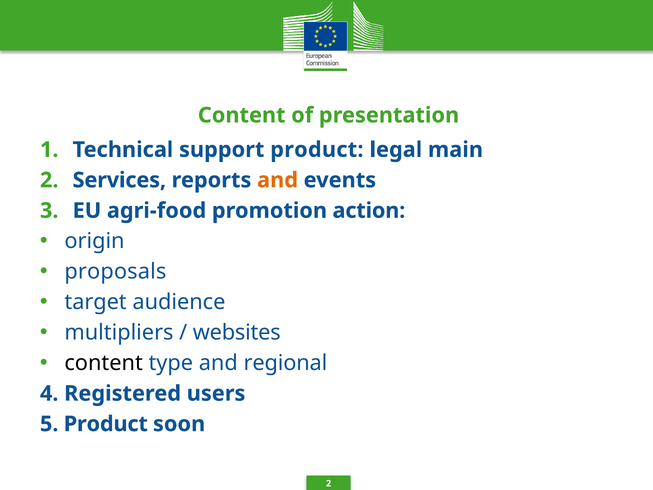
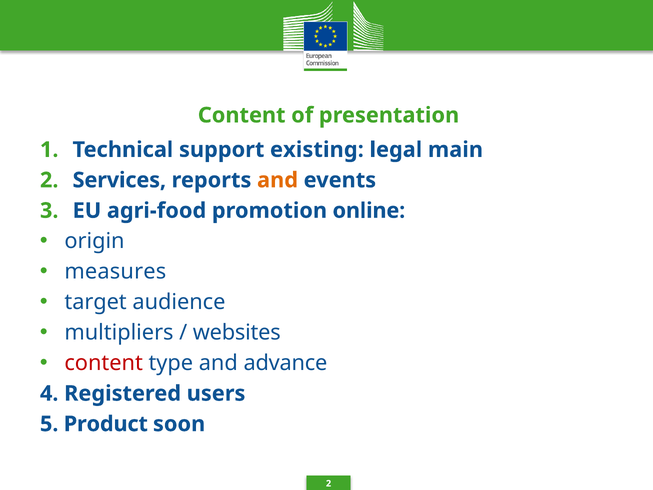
support product: product -> existing
action: action -> online
proposals: proposals -> measures
content at (104, 363) colour: black -> red
regional: regional -> advance
